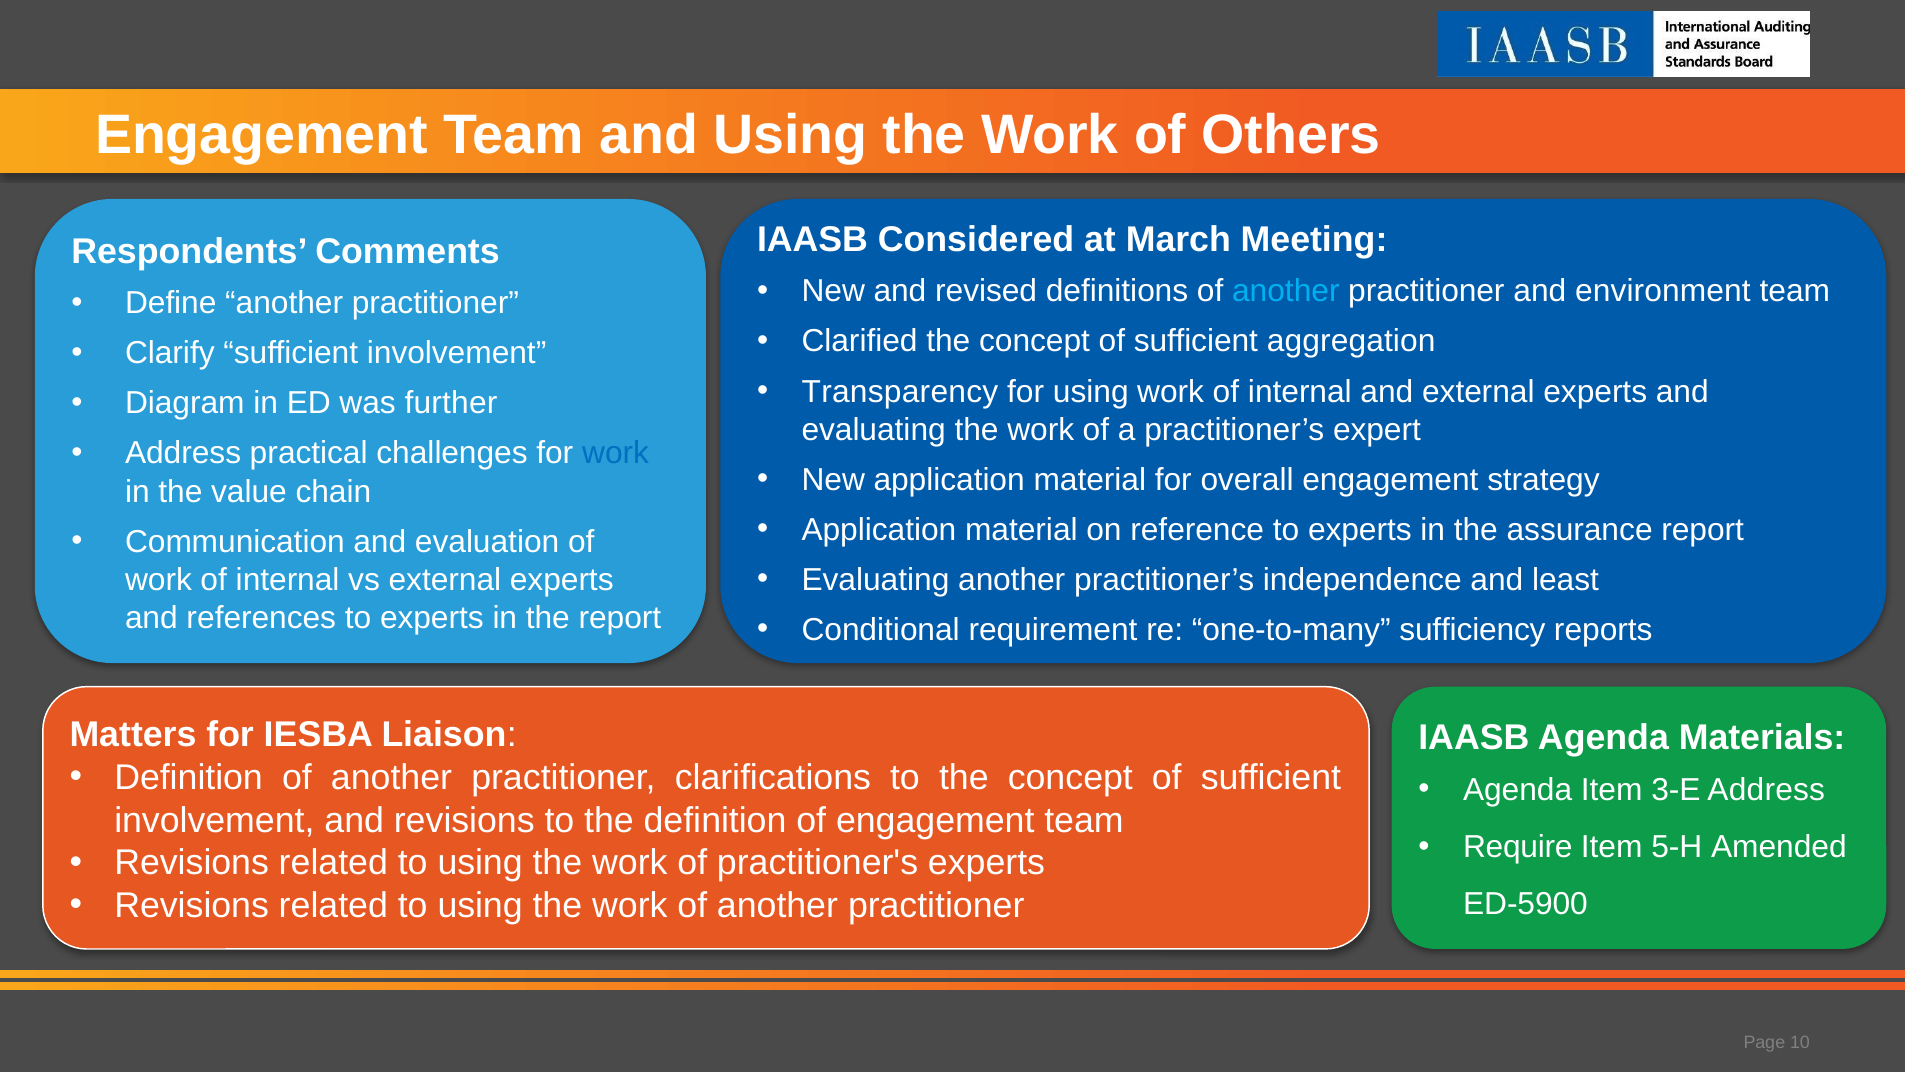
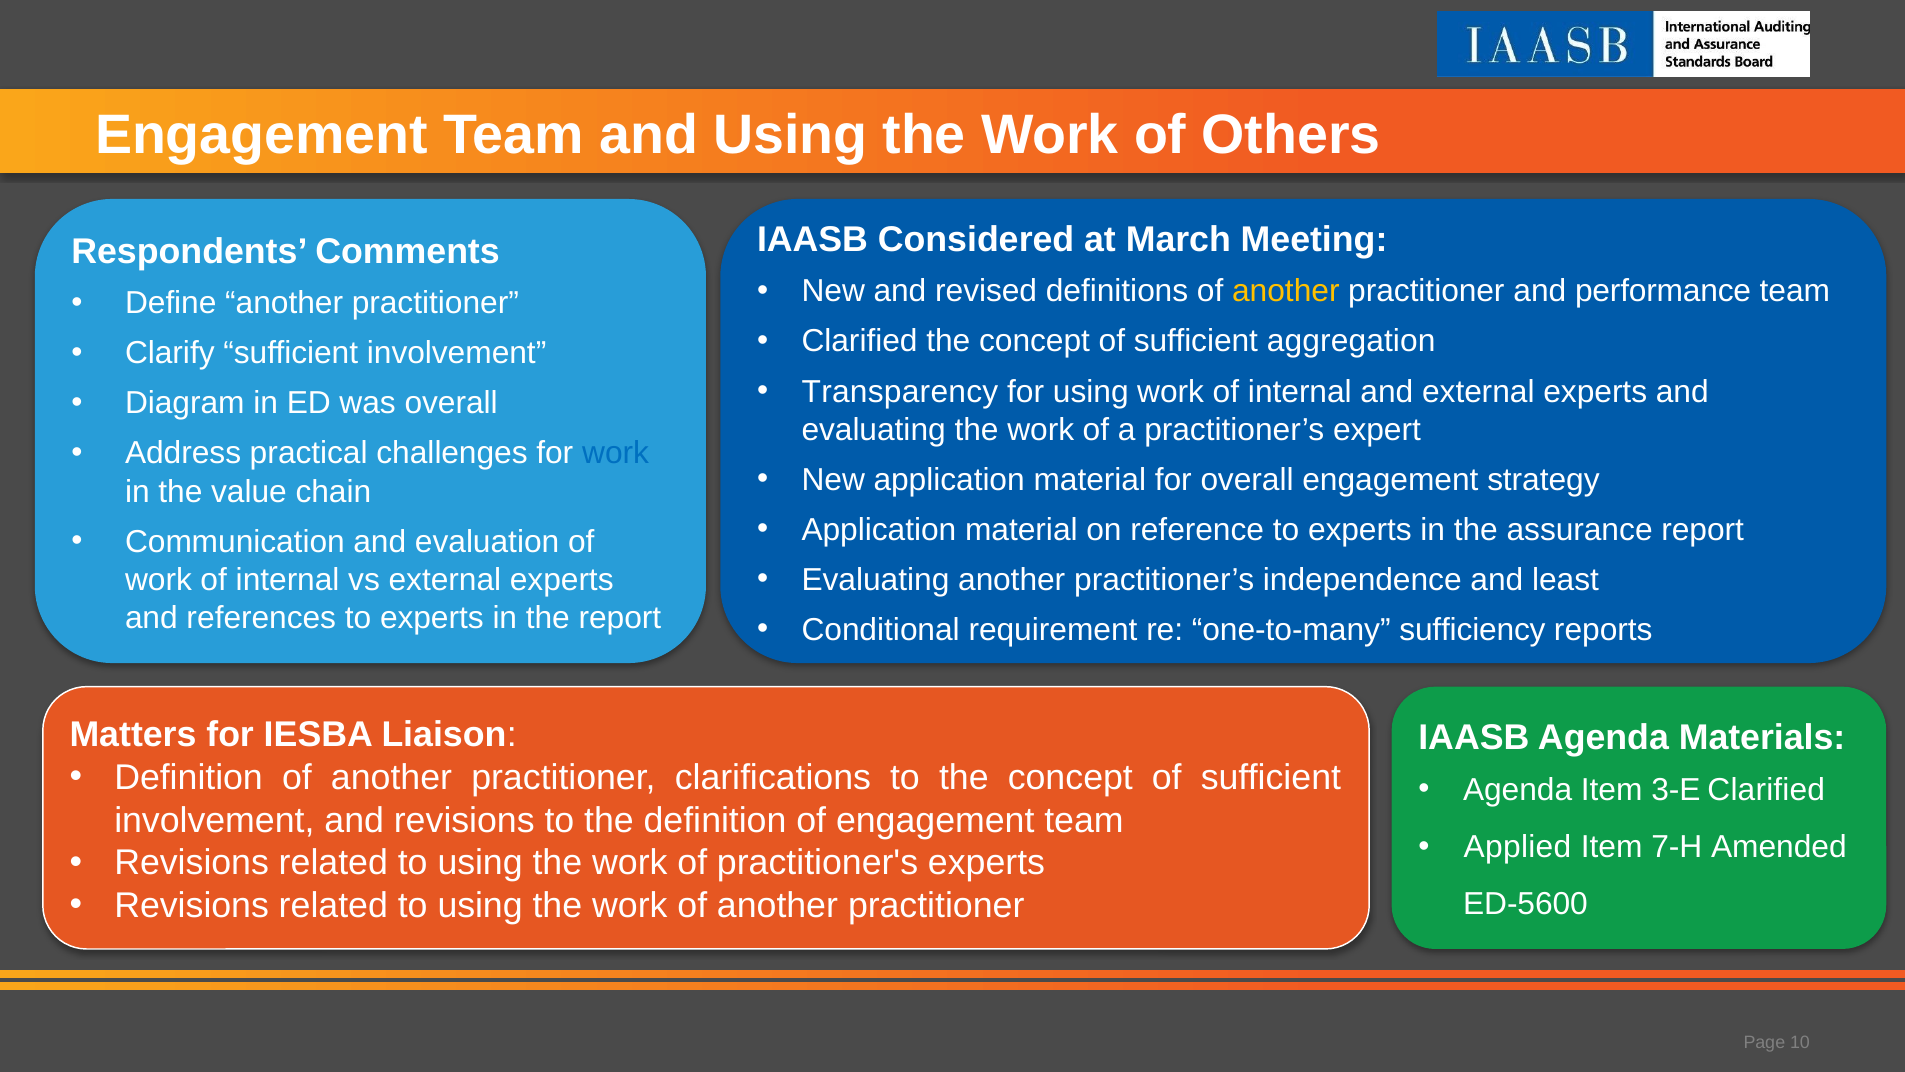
another at (1286, 291) colour: light blue -> yellow
environment: environment -> performance
was further: further -> overall
3-E Address: Address -> Clarified
Require: Require -> Applied
5-H: 5-H -> 7-H
ED-5900: ED-5900 -> ED-5600
